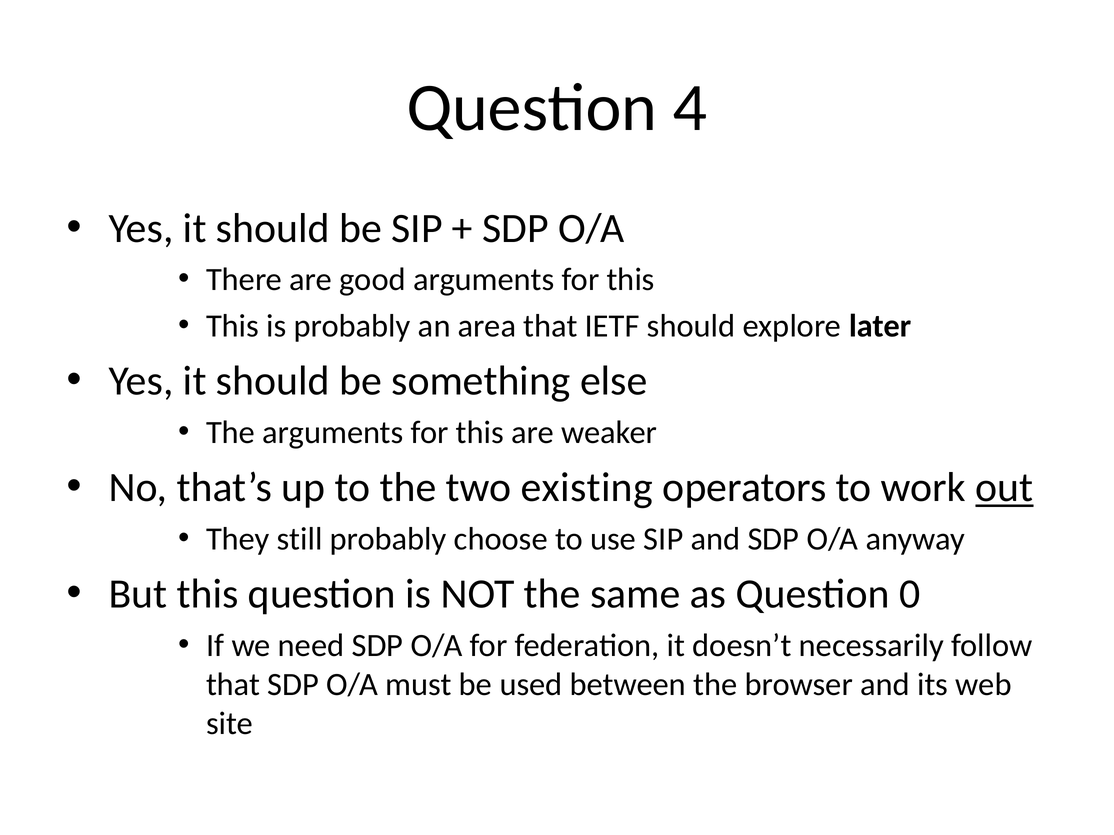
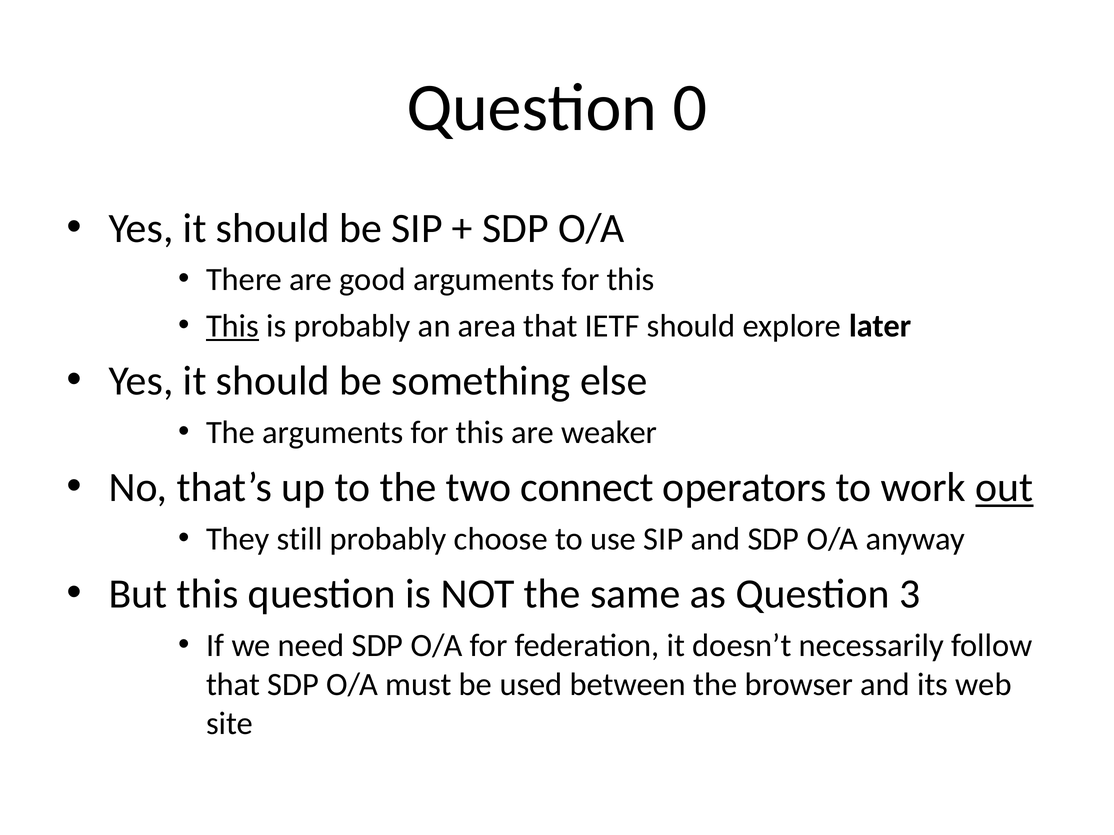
4: 4 -> 0
This at (233, 326) underline: none -> present
existing: existing -> connect
0: 0 -> 3
